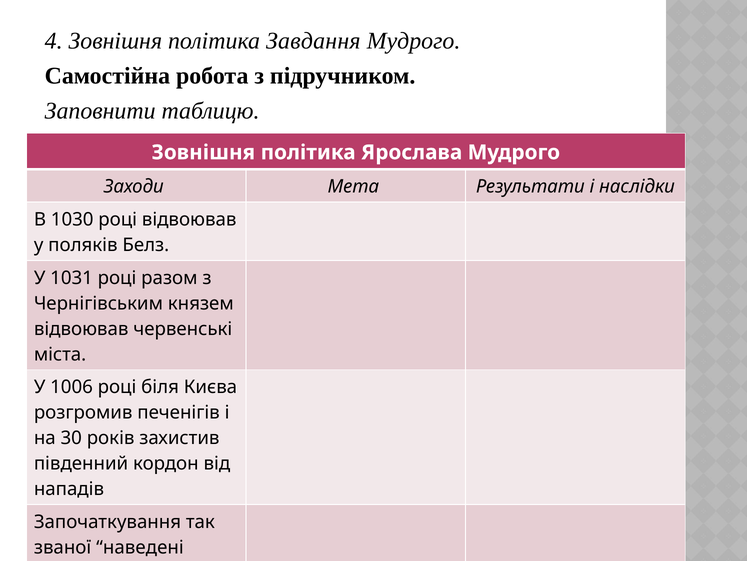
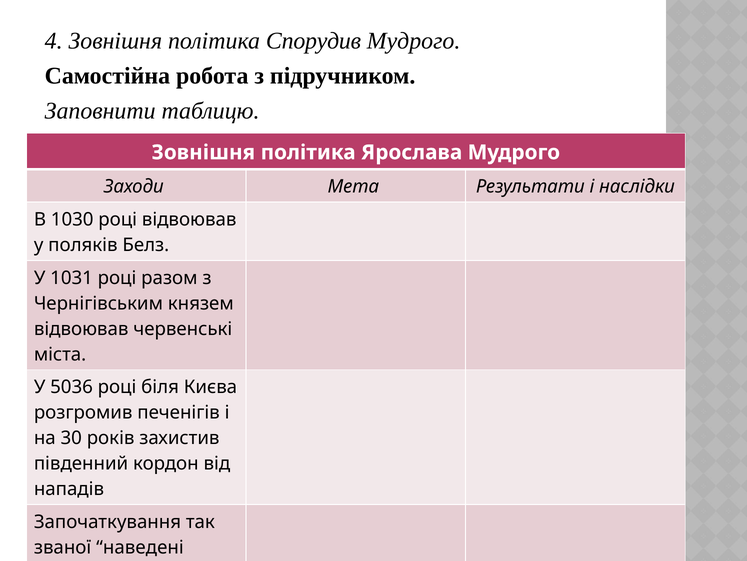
Завдання: Завдання -> Спорудив
1006: 1006 -> 5036
